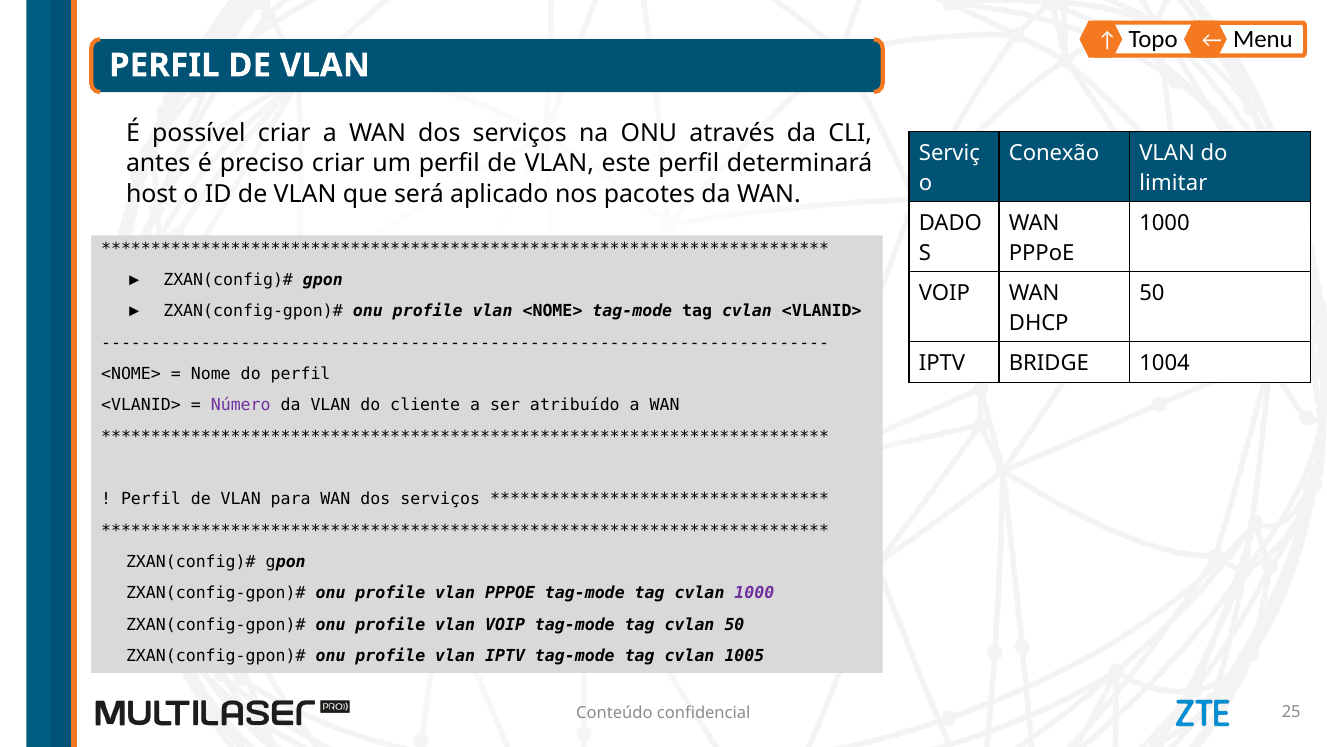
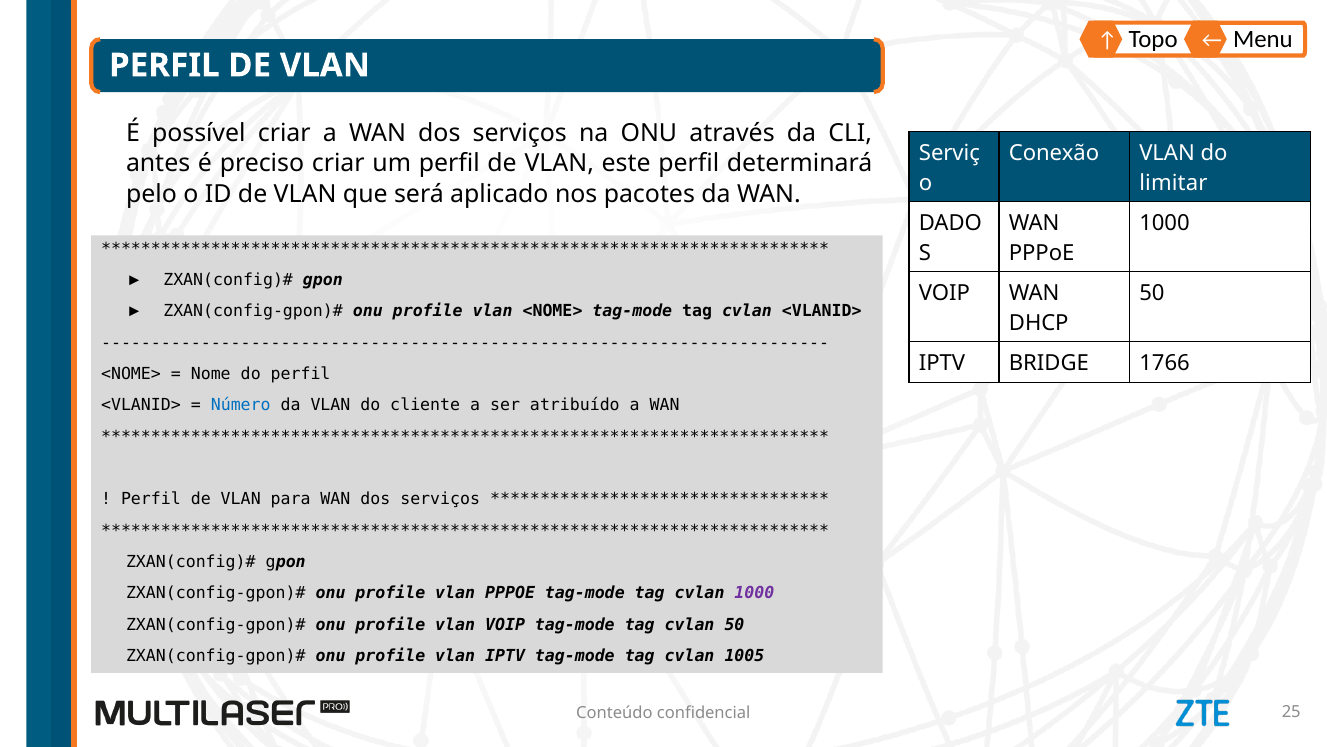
host: host -> pelo
1004: 1004 -> 1766
Número colour: purple -> blue
